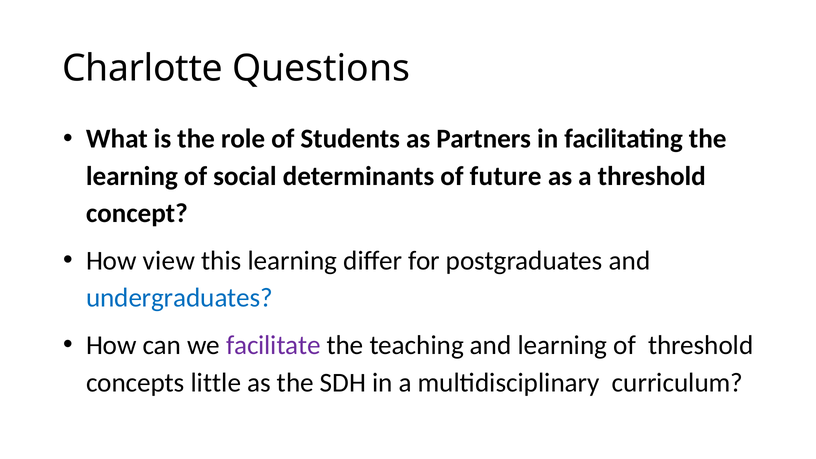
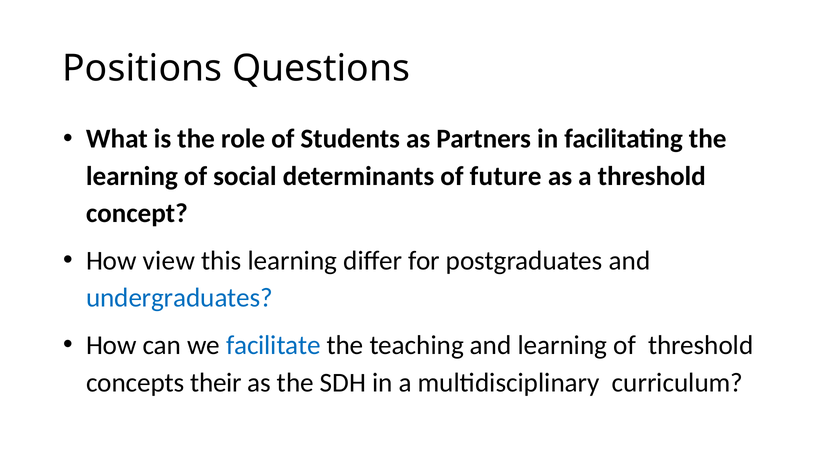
Charlotte: Charlotte -> Positions
facilitate colour: purple -> blue
little: little -> their
